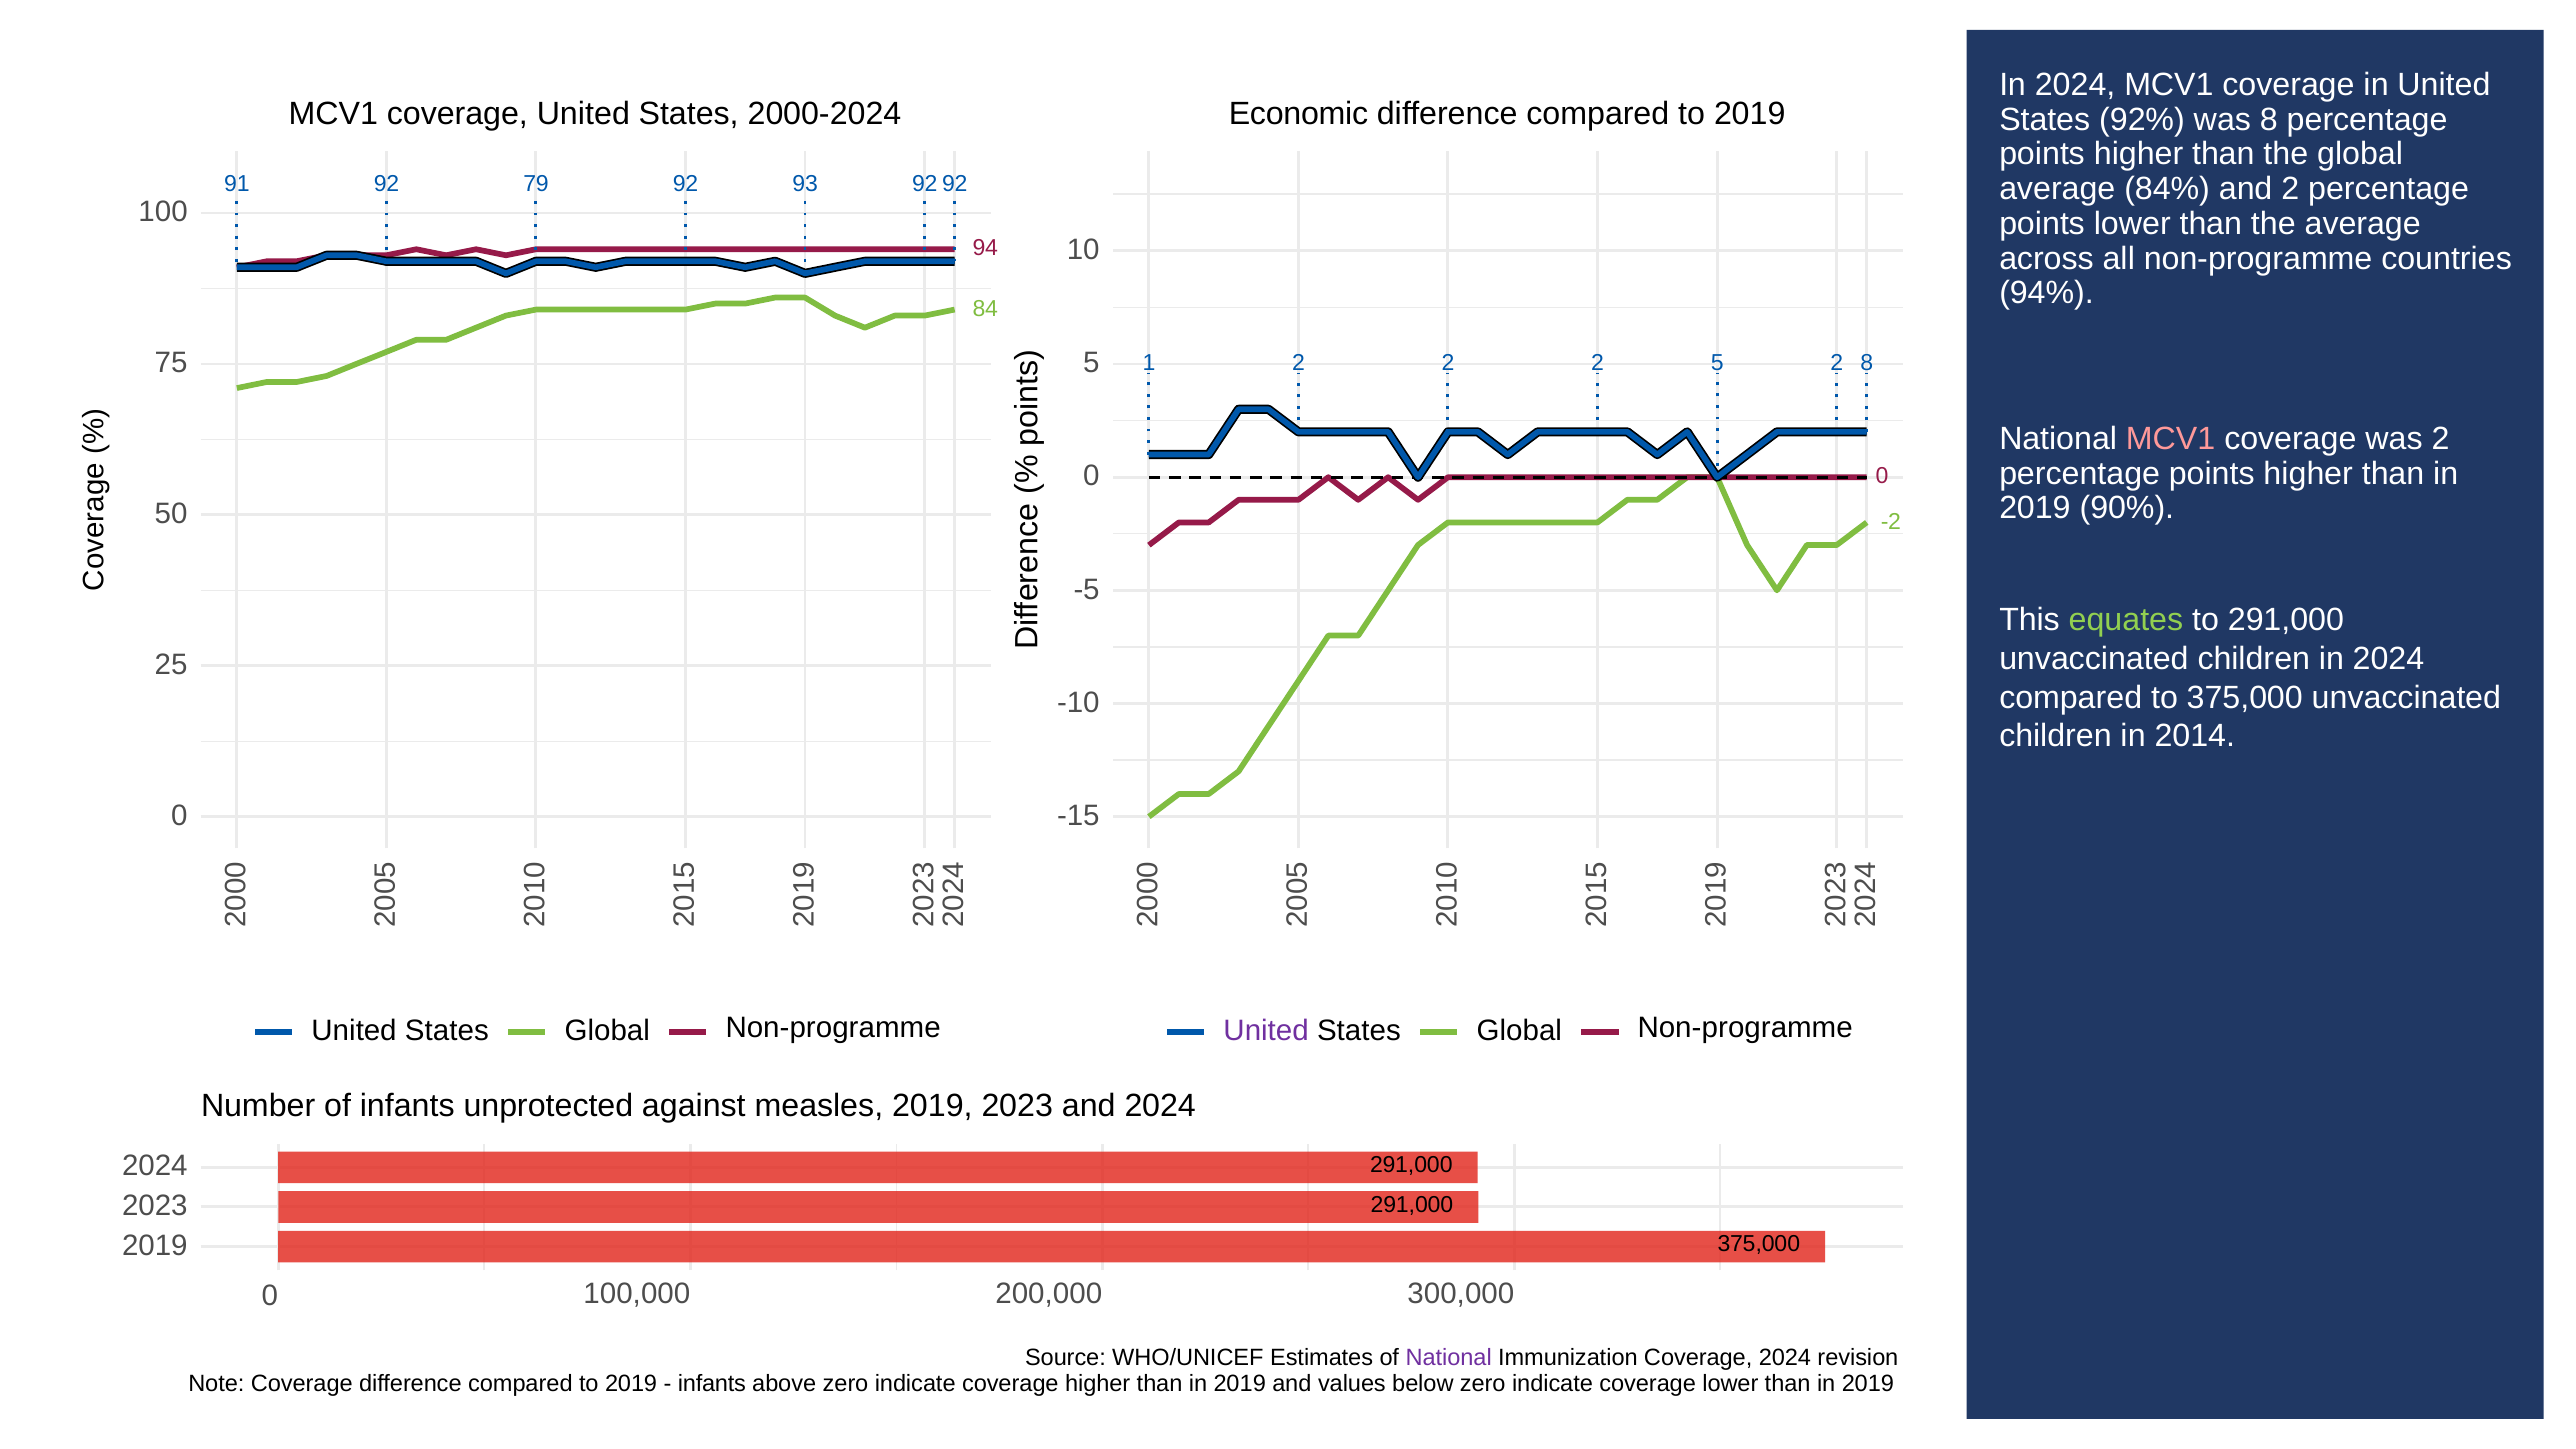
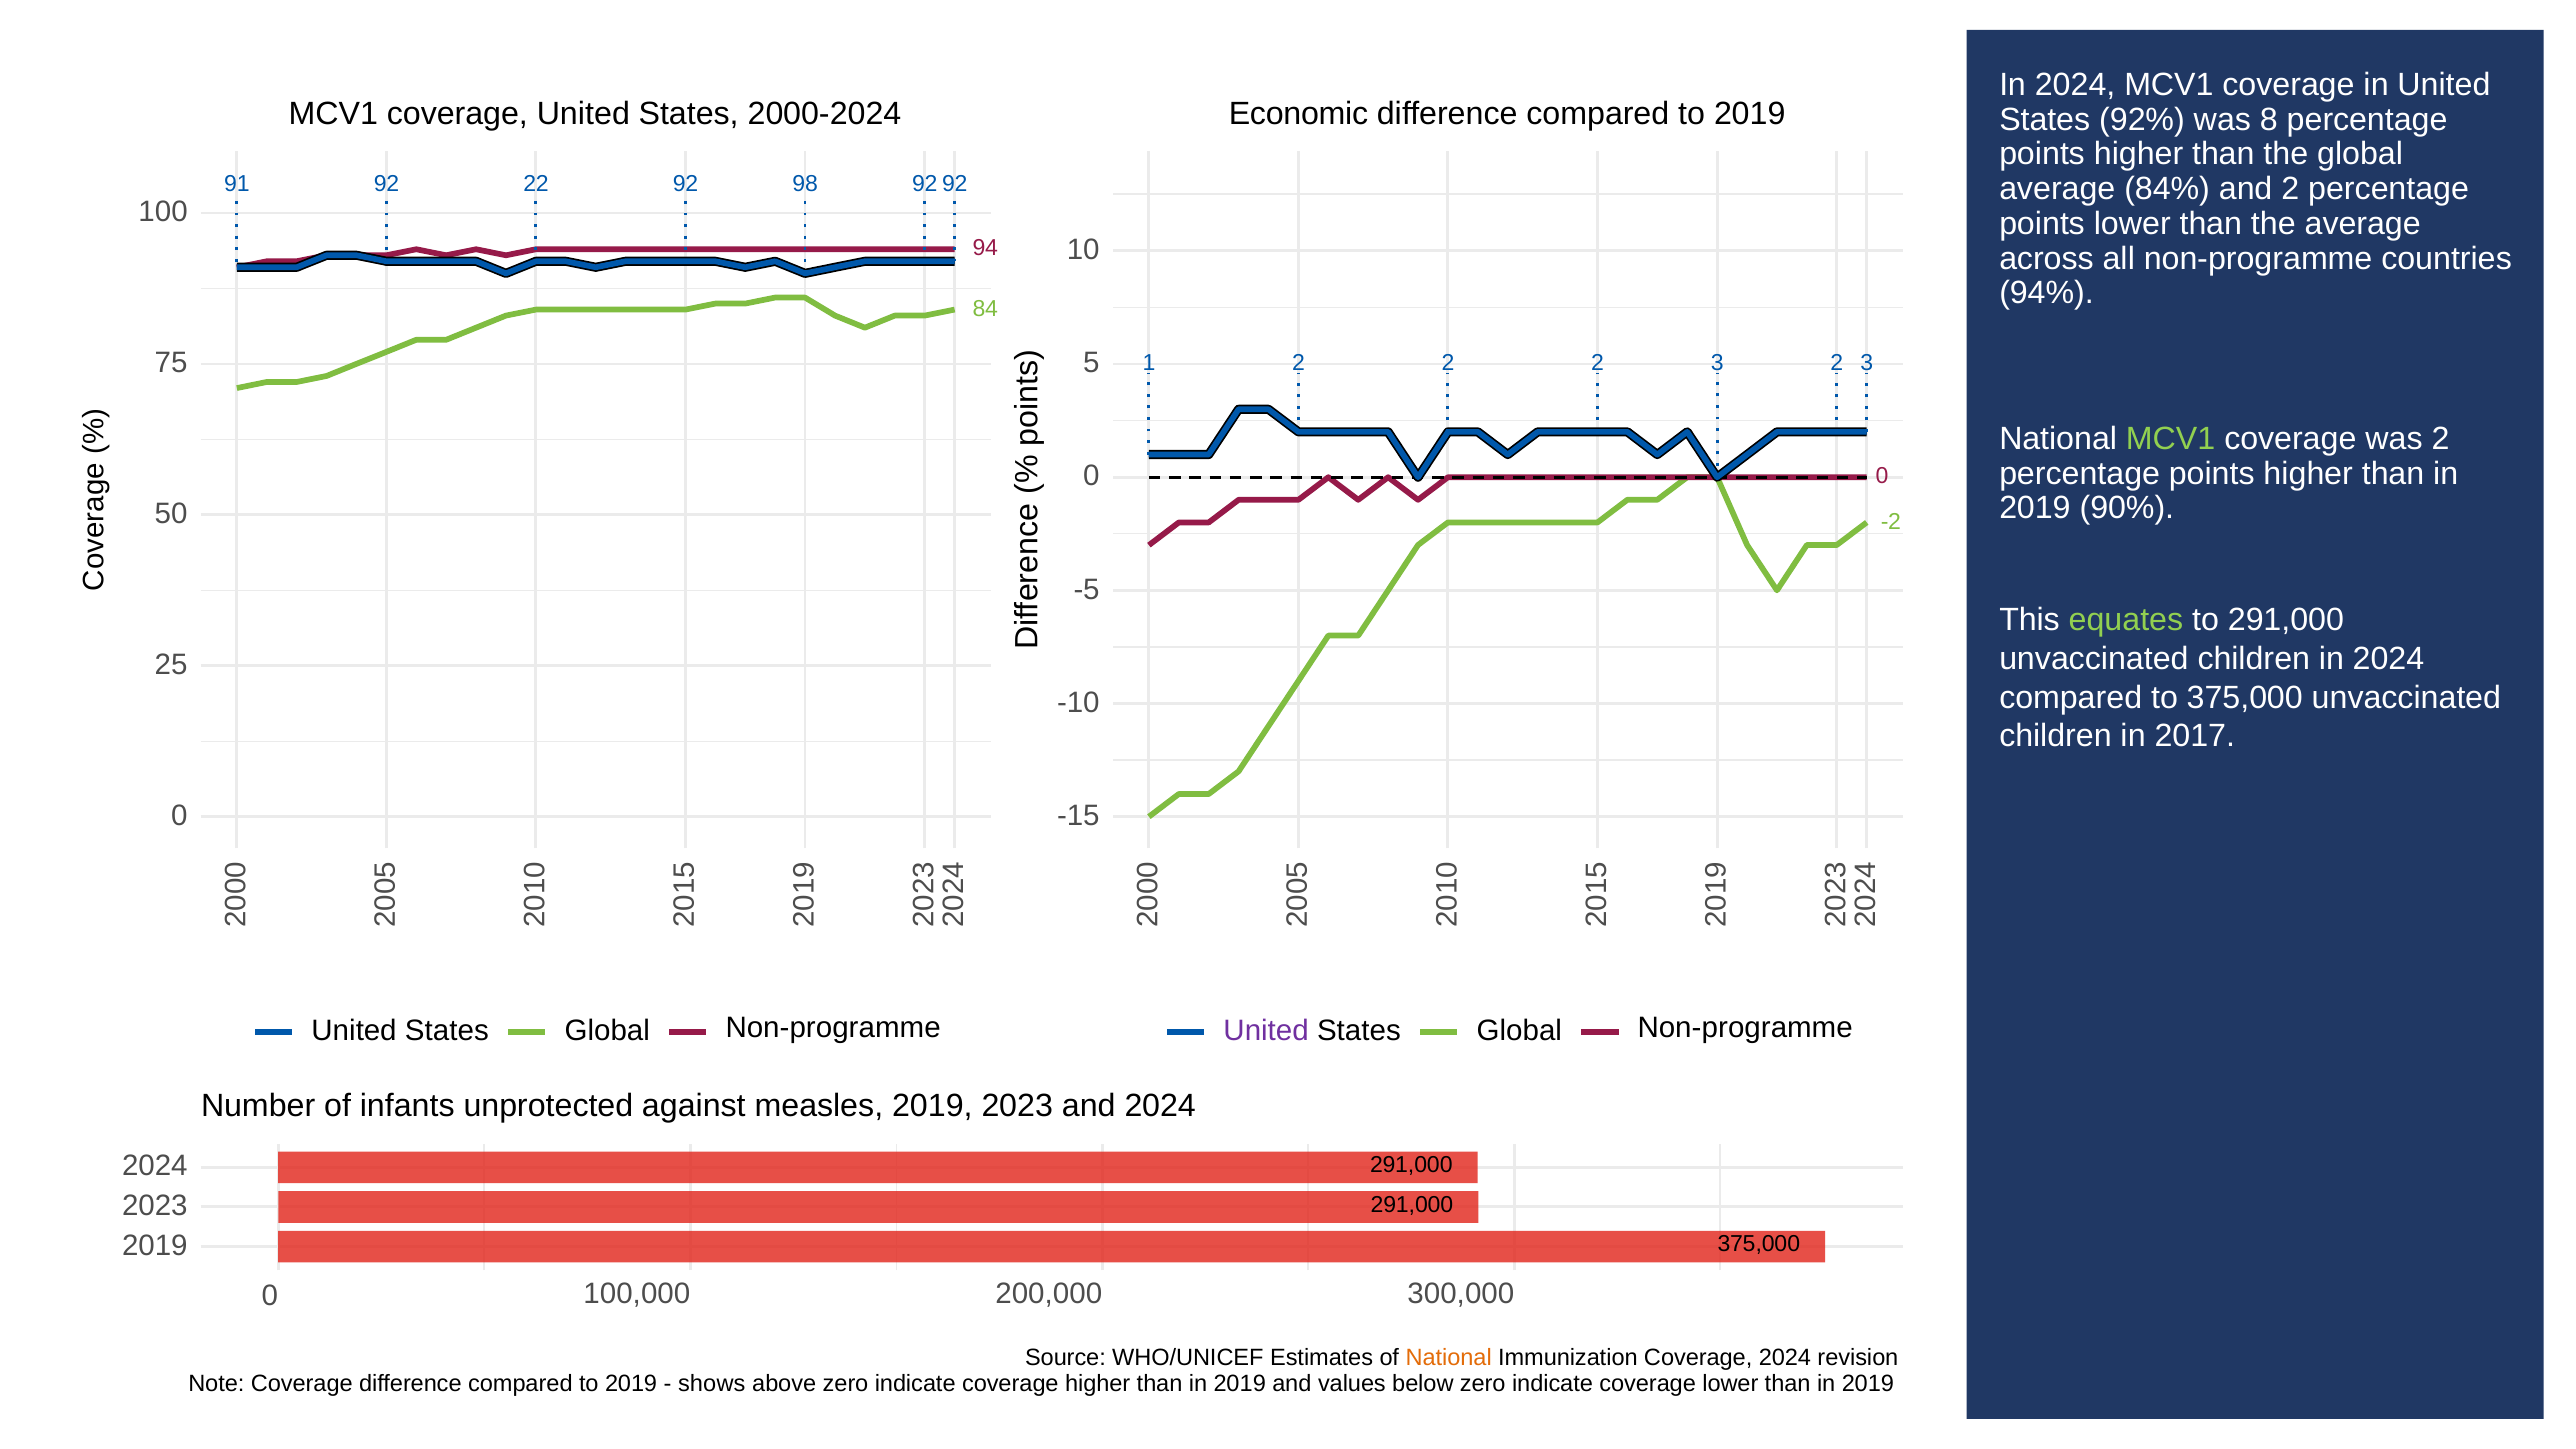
79: 79 -> 22
93: 93 -> 98
2 2 5: 5 -> 3
8 at (1867, 363): 8 -> 3
MCV1 at (2171, 439) colour: pink -> light green
2014: 2014 -> 2017
National at (1449, 1358) colour: purple -> orange
infants at (712, 1383): infants -> shows
